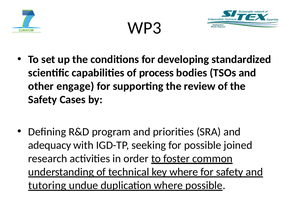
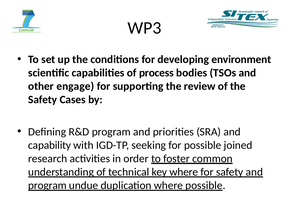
standardized: standardized -> environment
adequacy: adequacy -> capability
tutoring at (47, 186): tutoring -> program
